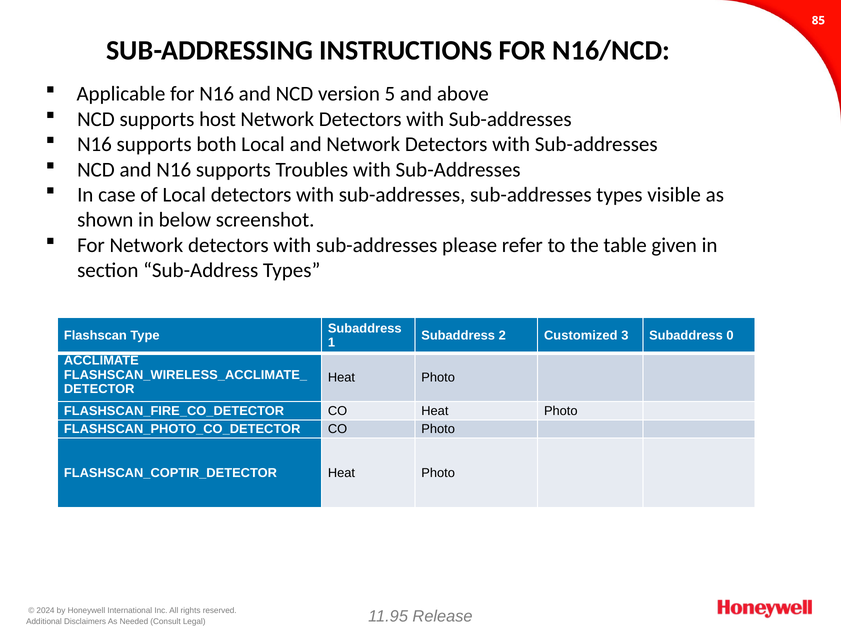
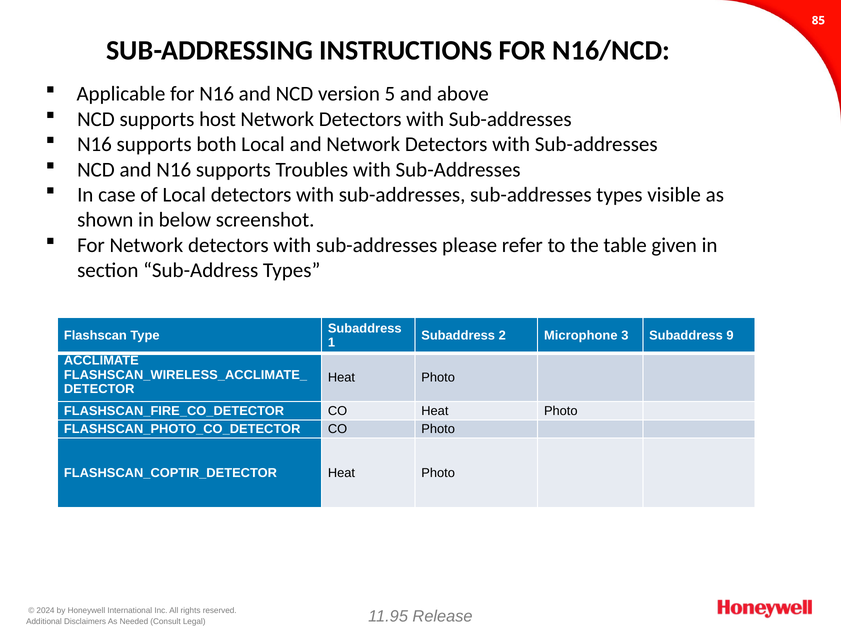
Customized: Customized -> Microphone
0: 0 -> 9
